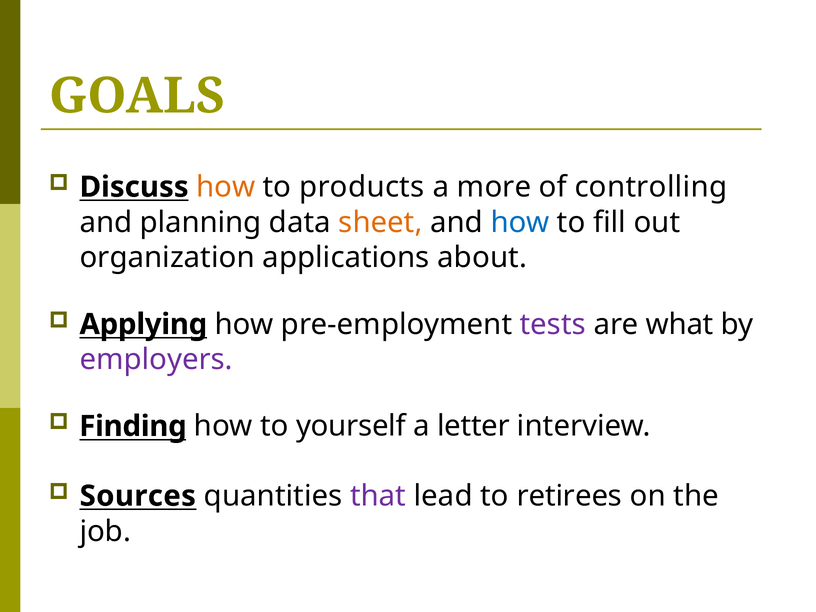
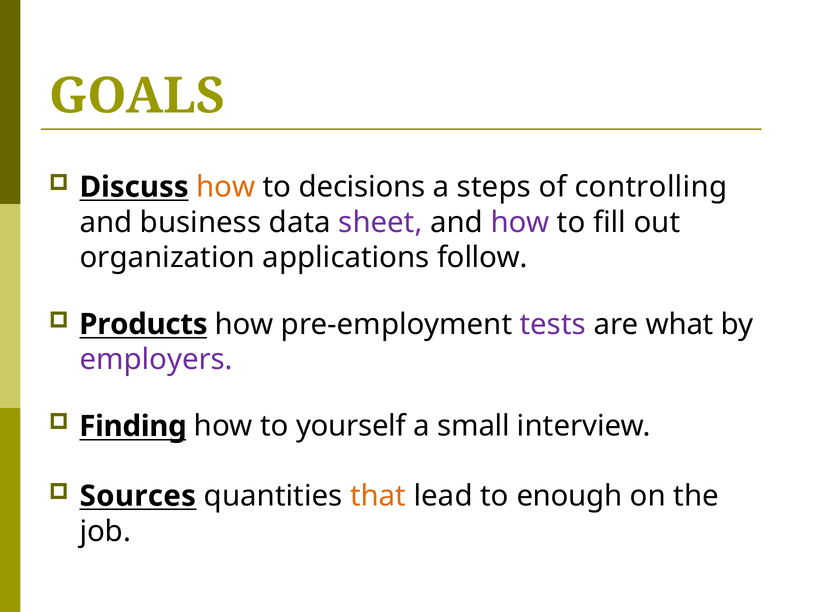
products: products -> decisions
more: more -> steps
planning: planning -> business
sheet colour: orange -> purple
how at (520, 222) colour: blue -> purple
about: about -> follow
Applying: Applying -> Products
letter: letter -> small
that colour: purple -> orange
retirees: retirees -> enough
